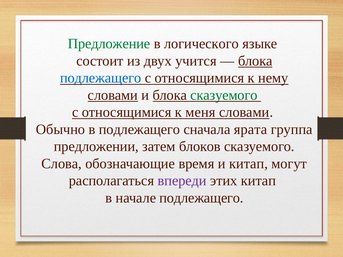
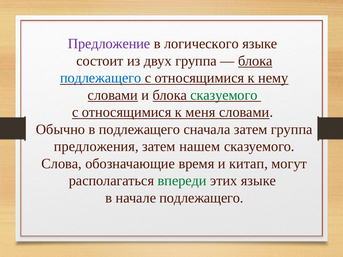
Предложение colour: green -> purple
двух учится: учится -> группа
сначала ярата: ярата -> затем
предложении: предложении -> предложения
блоков: блоков -> нашем
впереди colour: purple -> green
этих китап: китап -> языке
